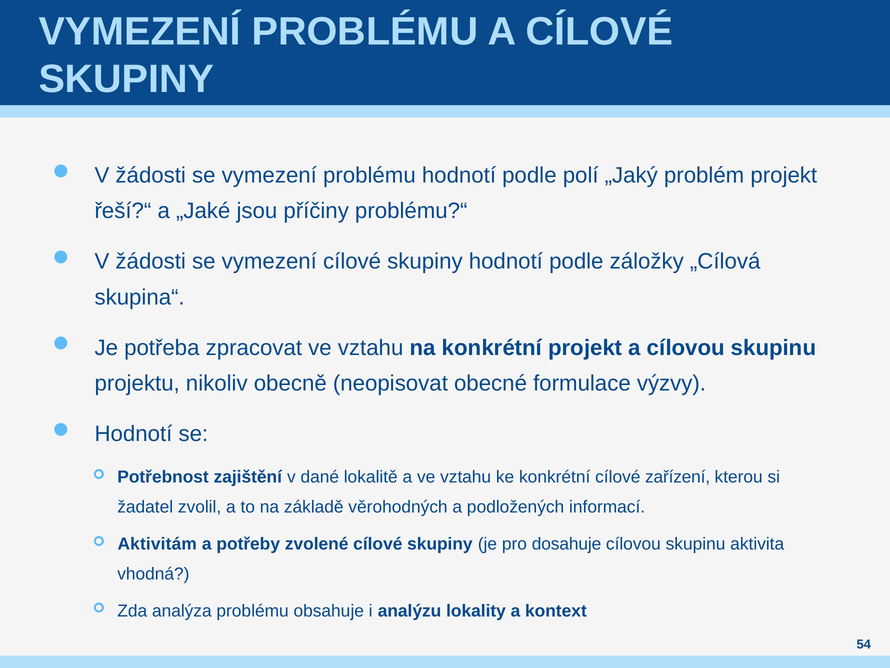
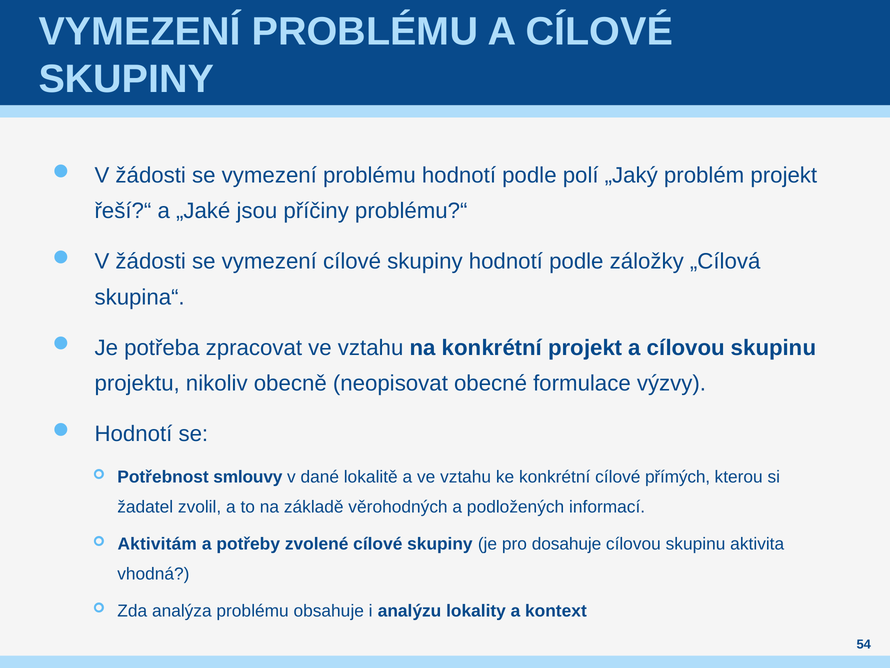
zajištění: zajištění -> smlouvy
zařízení: zařízení -> přímých
